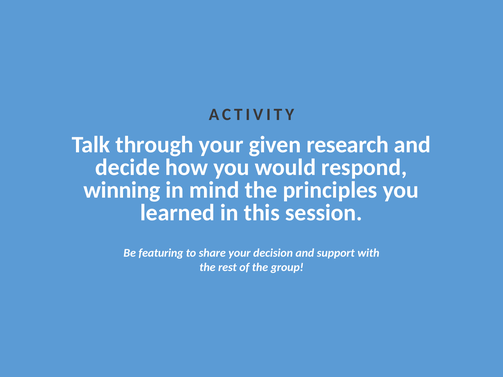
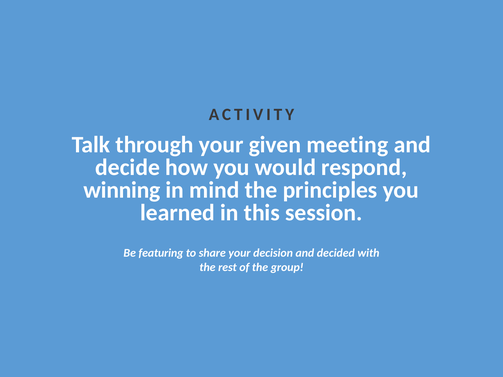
research: research -> meeting
support: support -> decided
